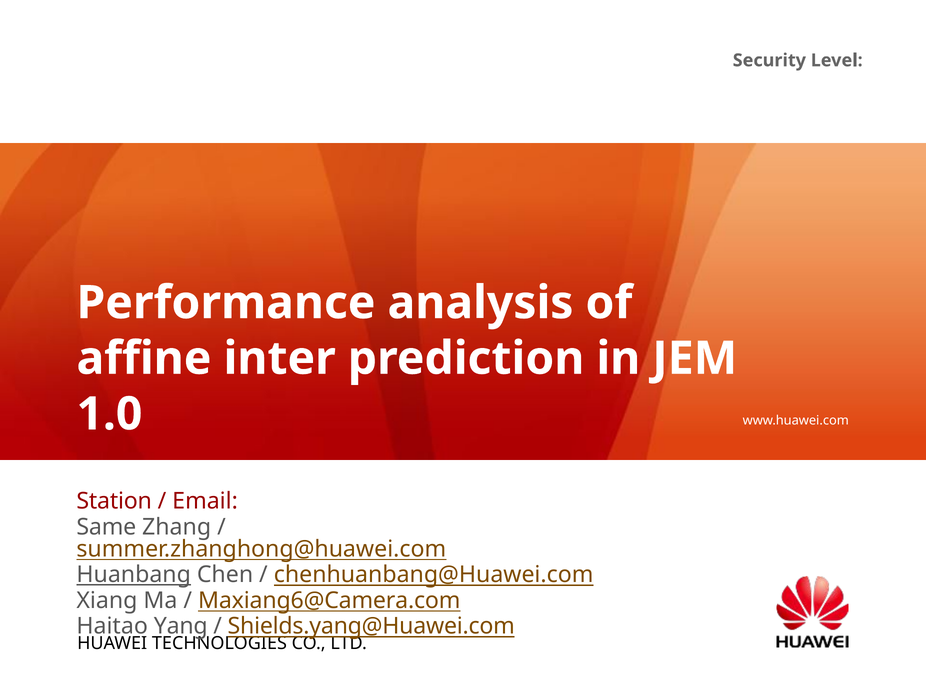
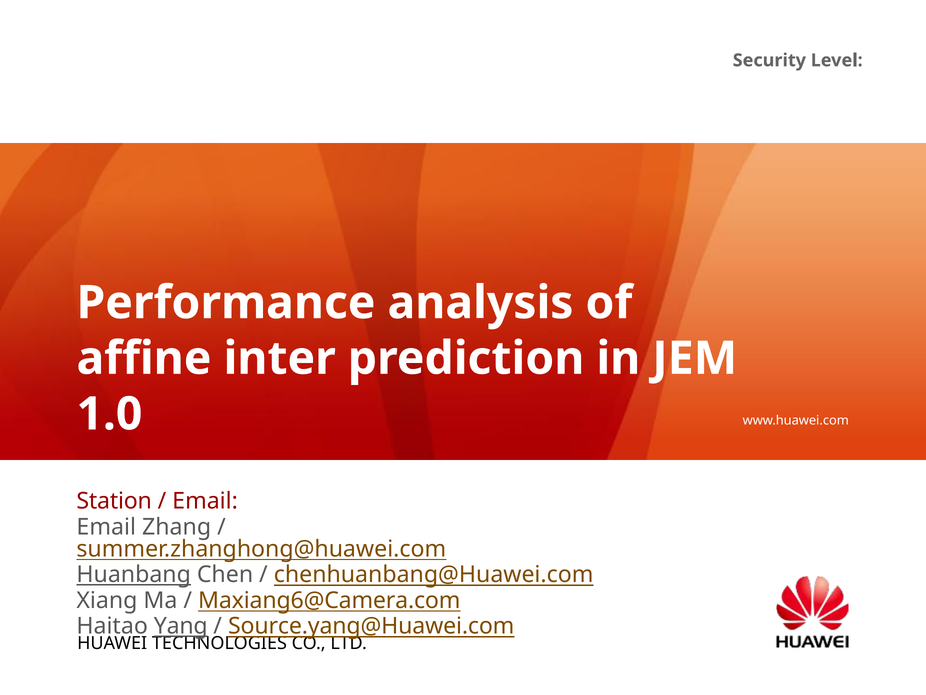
Same at (106, 527): Same -> Email
Yang underline: none -> present
Shields.yang@Huawei.com: Shields.yang@Huawei.com -> Source.yang@Huawei.com
